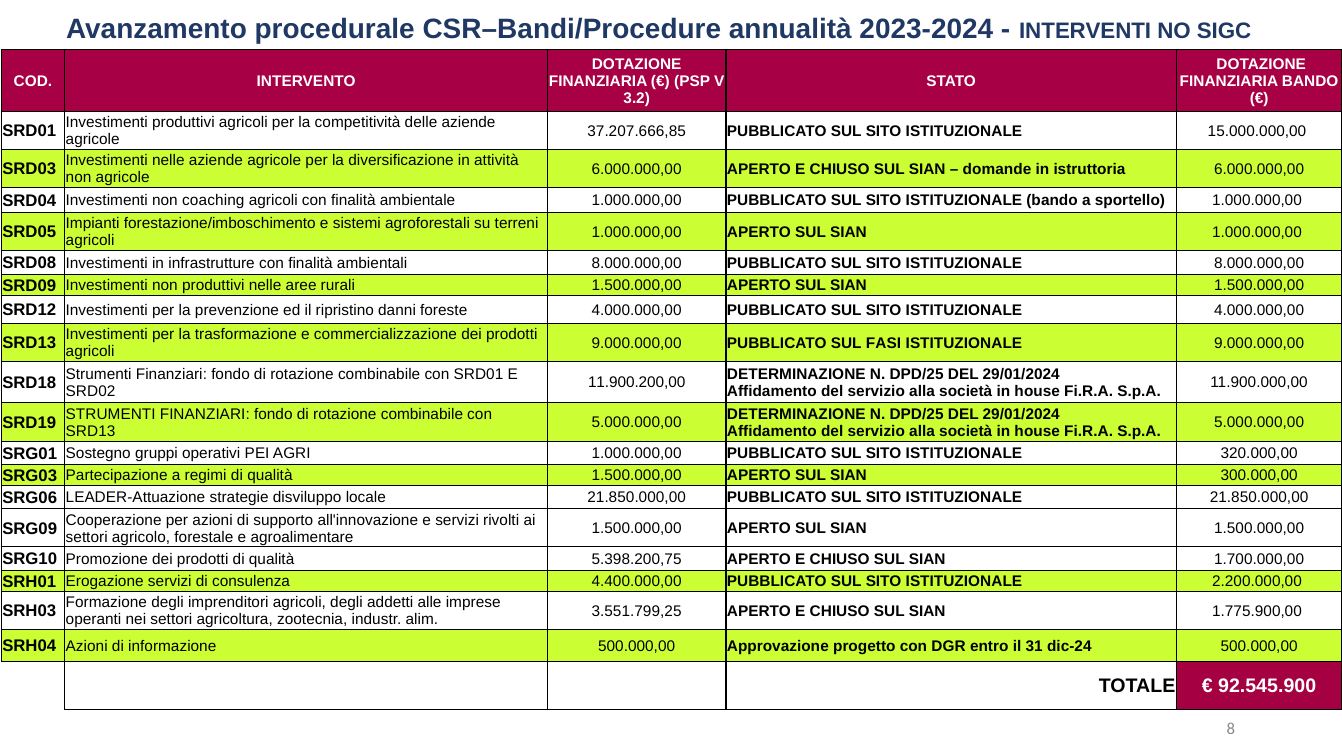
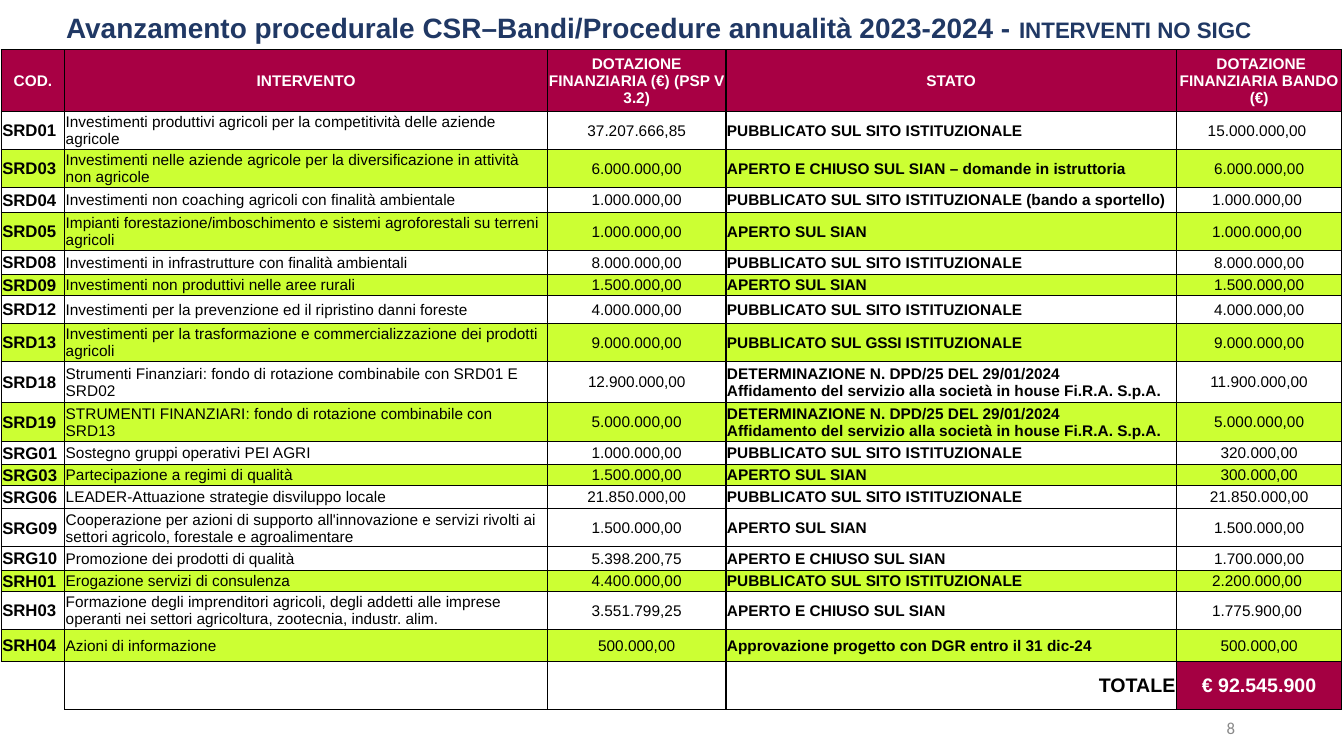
FASI: FASI -> GSSI
11.900.200,00: 11.900.200,00 -> 12.900.000,00
